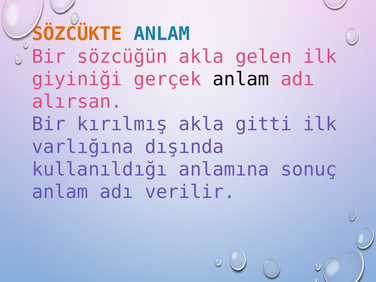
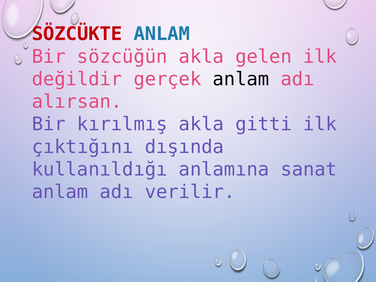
SÖZCÜKTE colour: orange -> red
giyiniği: giyiniği -> değildir
varlığına: varlığına -> çıktığını
sonuç: sonuç -> sanat
